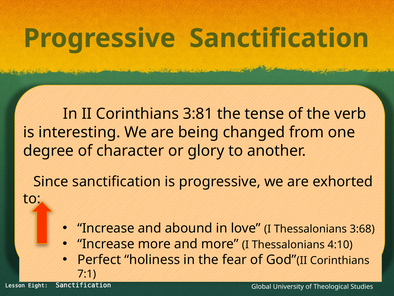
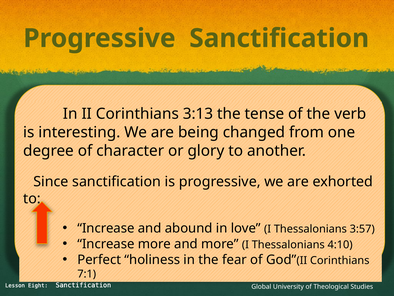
3:81: 3:81 -> 3:13
3:68: 3:68 -> 3:57
